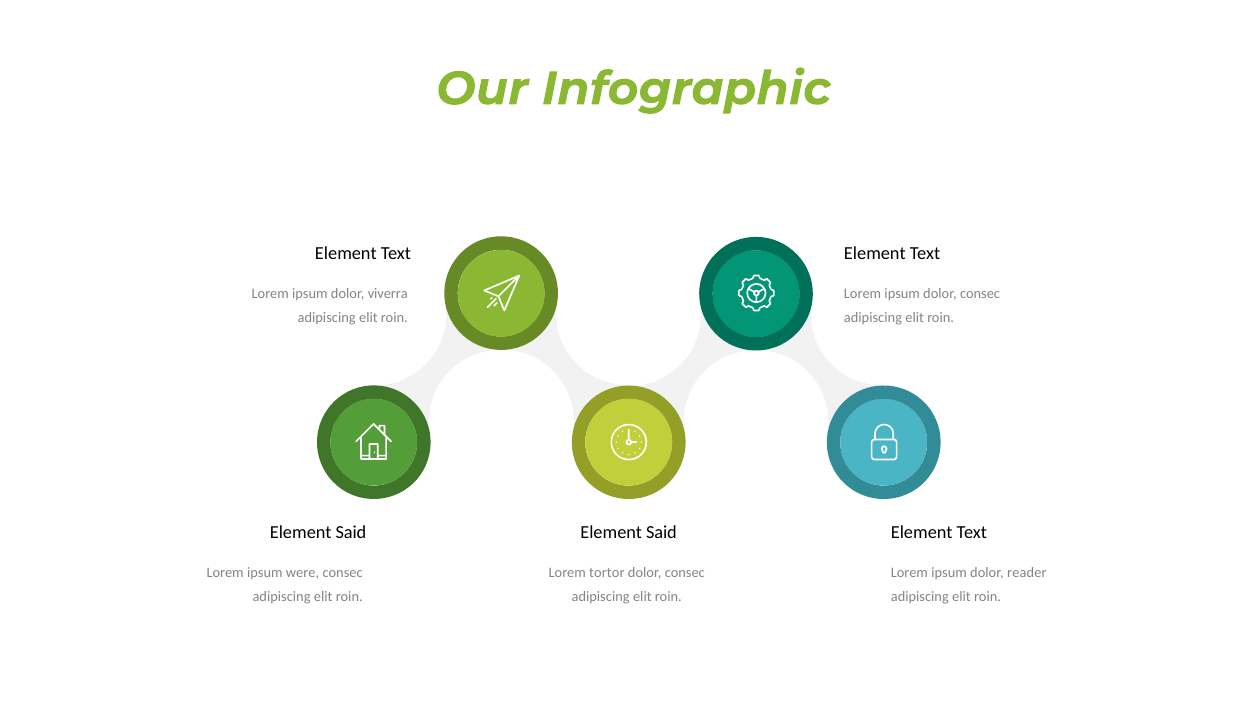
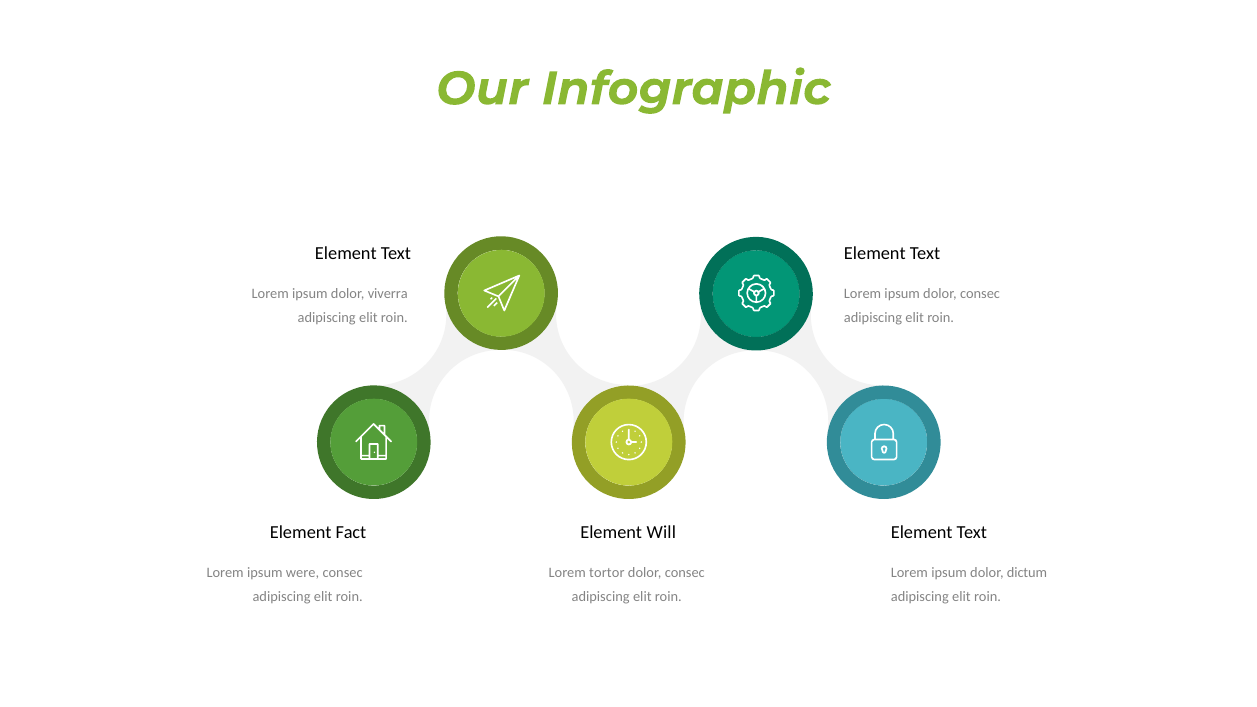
Said at (351, 533): Said -> Fact
Said at (661, 533): Said -> Will
reader: reader -> dictum
